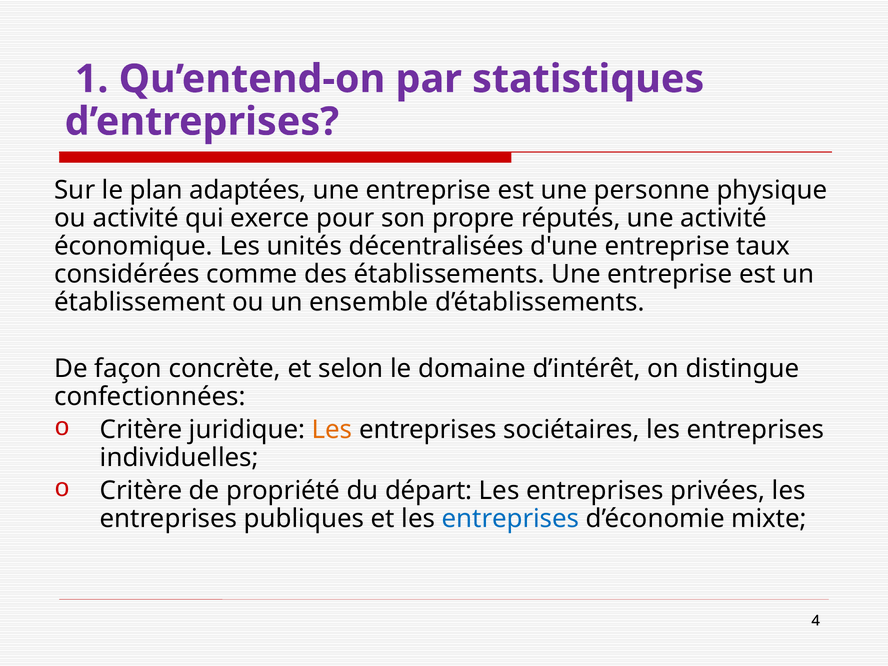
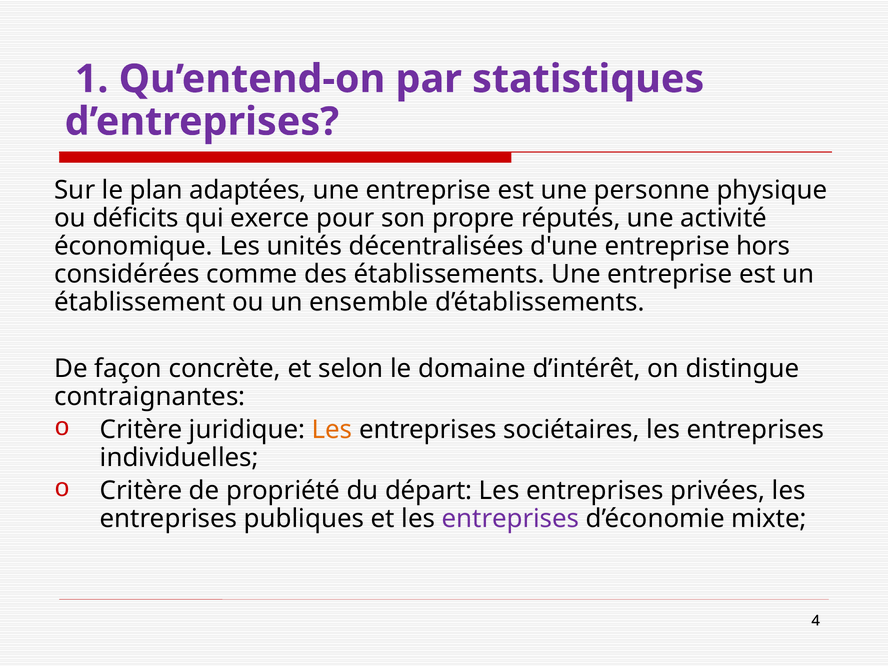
ou activité: activité -> déficits
taux: taux -> hors
confectionnées: confectionnées -> contraignantes
entreprises at (511, 519) colour: blue -> purple
